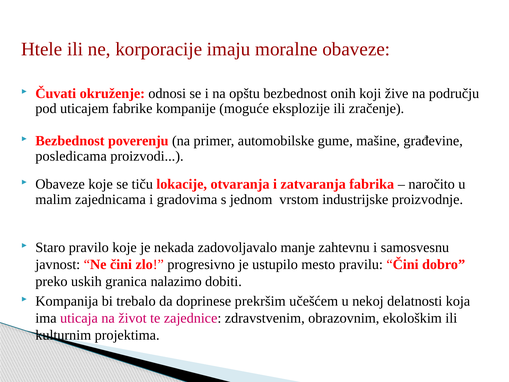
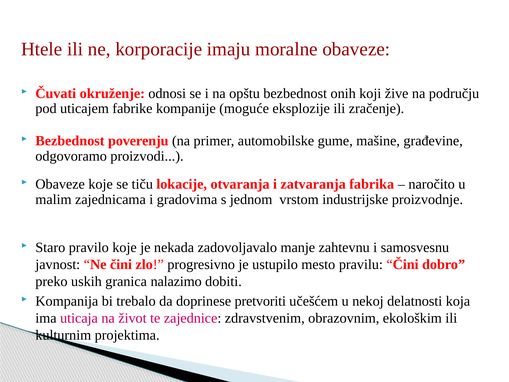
posledicama: posledicama -> odgovoramo
prekršim: prekršim -> pretvoriti
